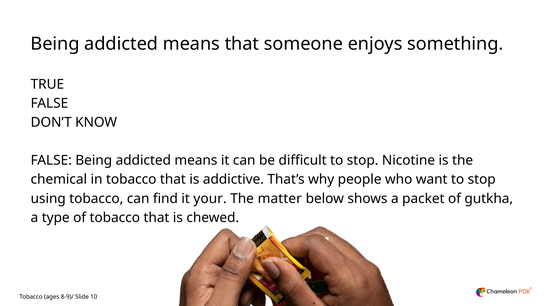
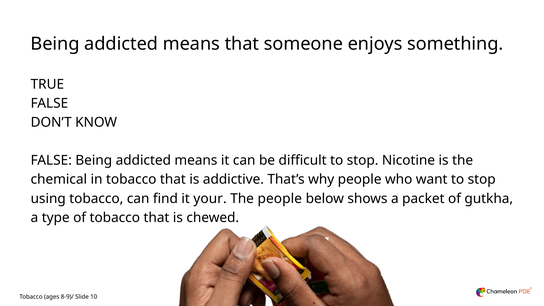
The matter: matter -> people
